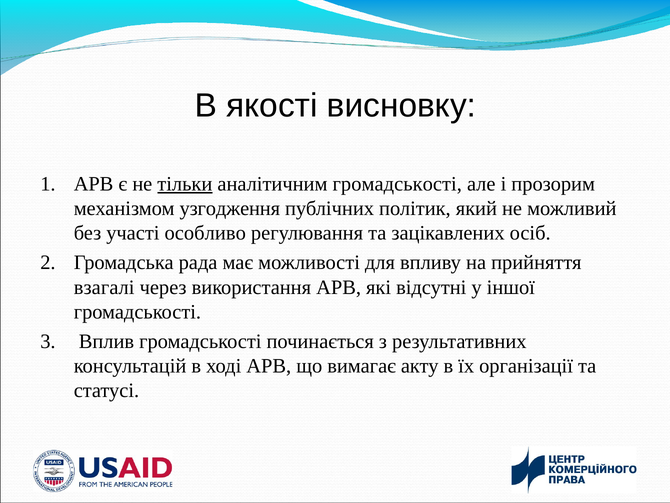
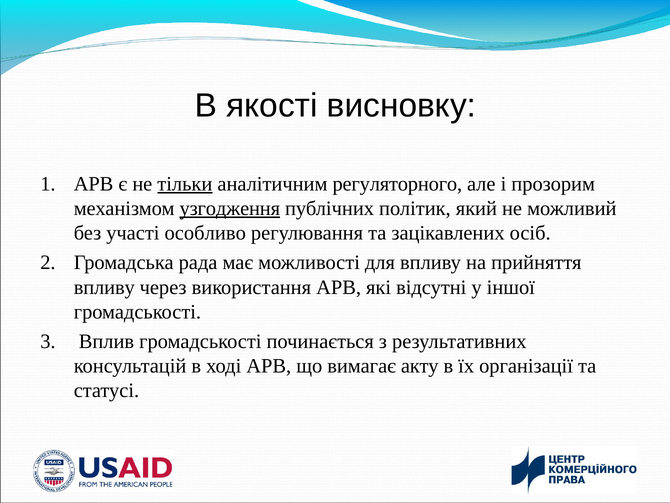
аналітичним громадськості: громадськості -> регуляторного
узгодження underline: none -> present
взагалі at (104, 287): взагалі -> впливу
